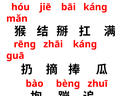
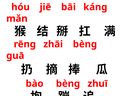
zhāi káng: káng -> bèng
